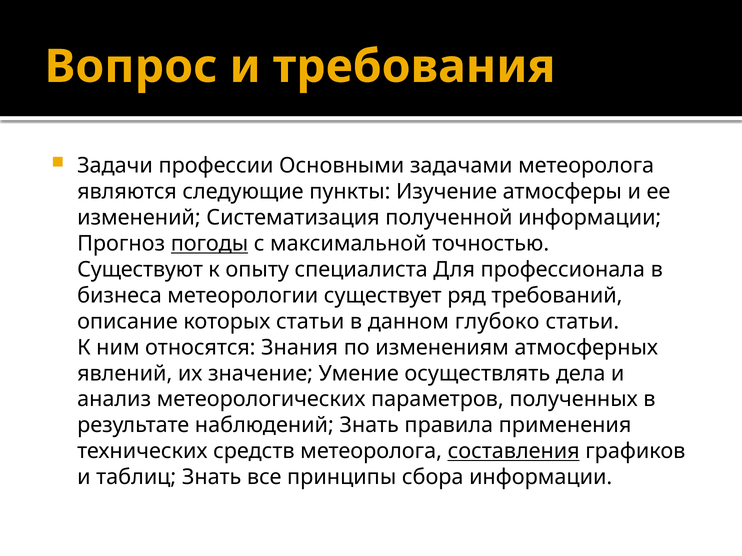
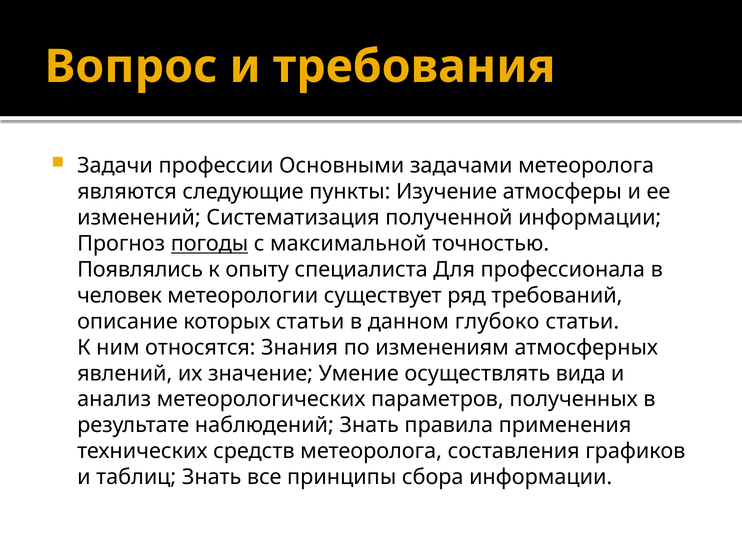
Существуют: Существуют -> Появлялись
бизнеса: бизнеса -> человек
дела: дела -> вида
составления underline: present -> none
